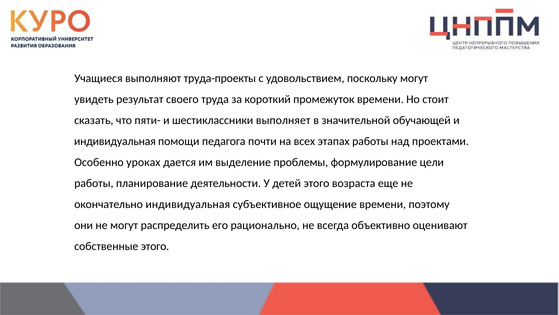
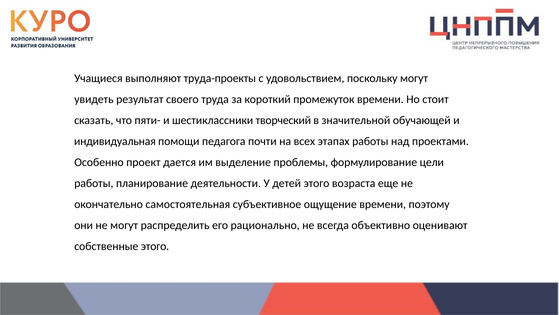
выполняет: выполняет -> творческий
уроках: уроках -> проект
окончательно индивидуальная: индивидуальная -> самостоятельная
